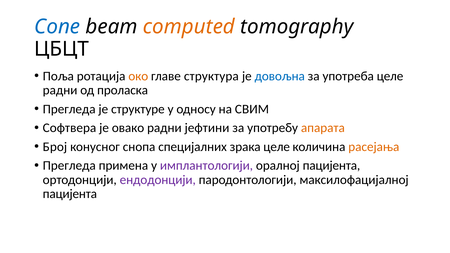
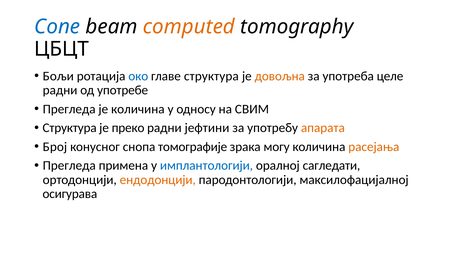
Поља: Поља -> Бољи
око colour: orange -> blue
довољна colour: blue -> orange
проласка: проласка -> употребе
је структуре: структуре -> количина
Софтвера at (70, 128): Софтвера -> Структура
овако: овако -> преко
специјалних: специјалних -> томографије
зрака целе: целе -> могу
имплантологији colour: purple -> blue
оралној пацијента: пацијента -> сагледати
ендодонцији colour: purple -> orange
пацијента at (70, 194): пацијента -> осигурава
